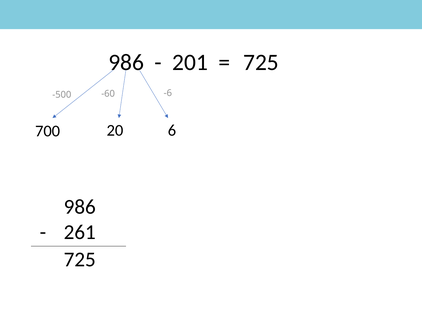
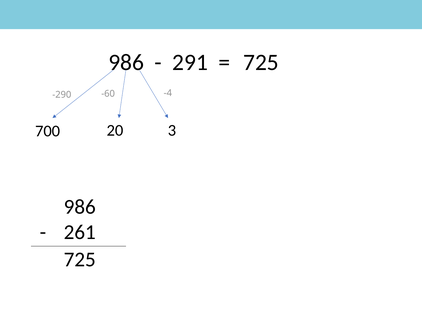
201: 201 -> 291
-500: -500 -> -290
-6: -6 -> -4
6: 6 -> 3
